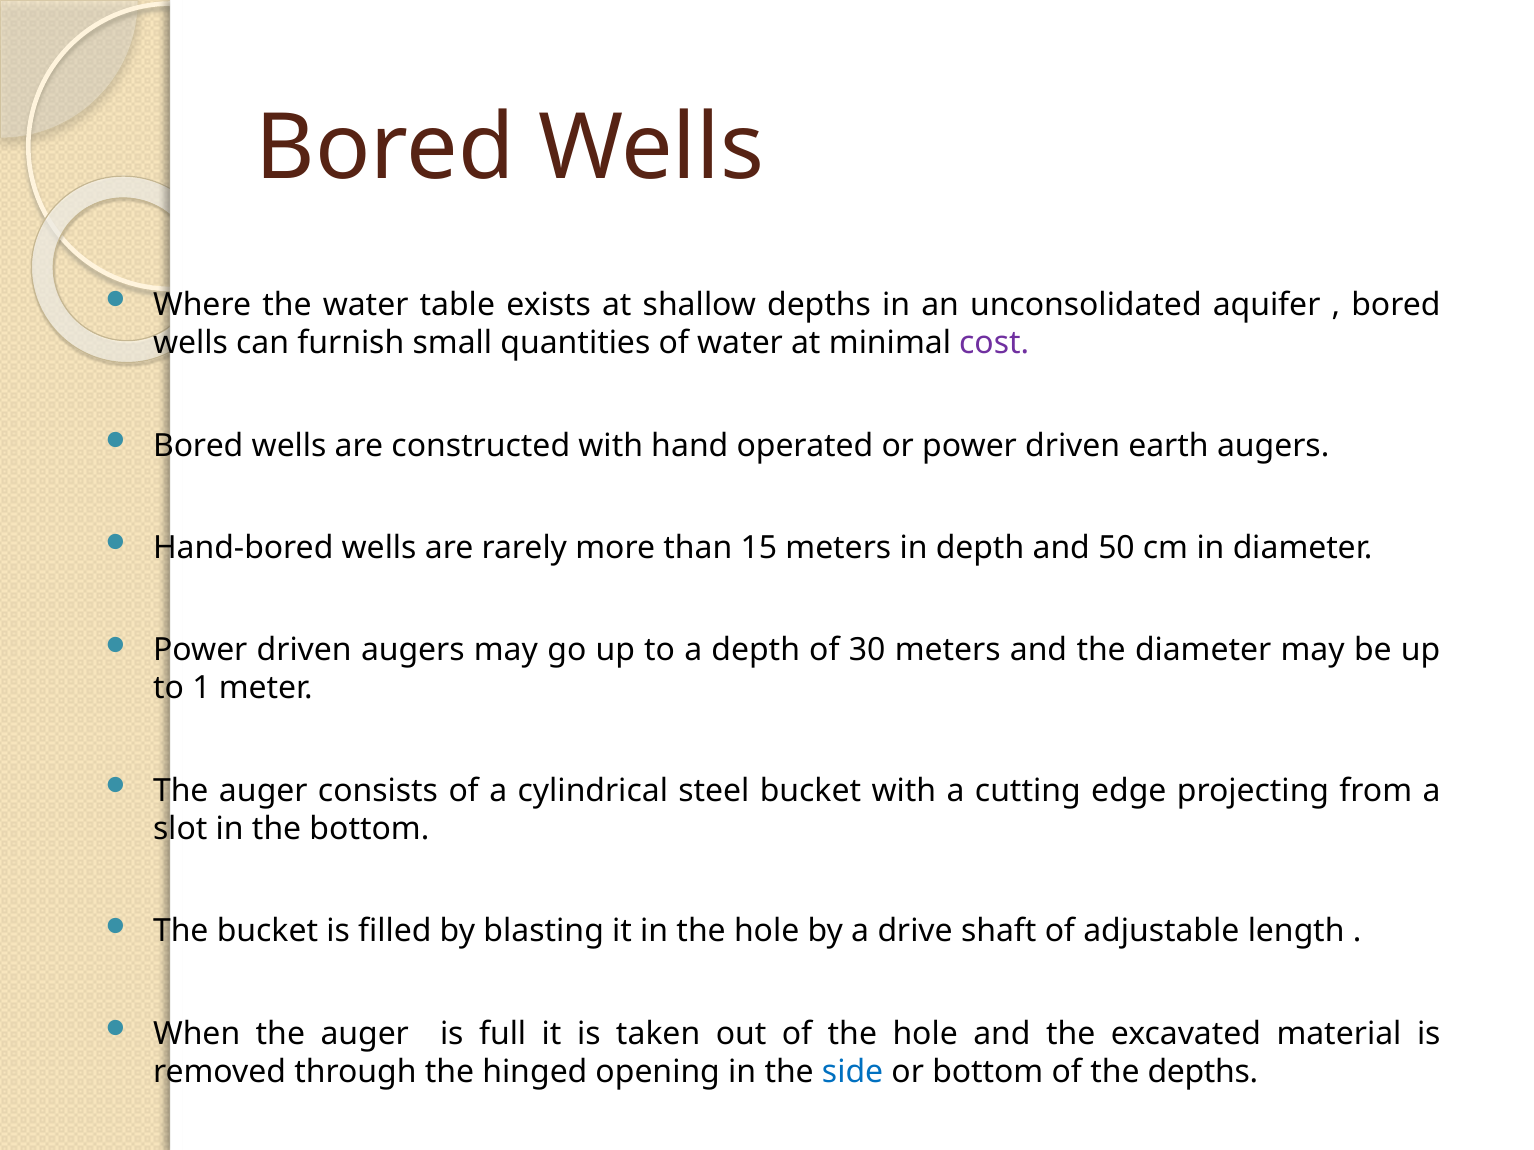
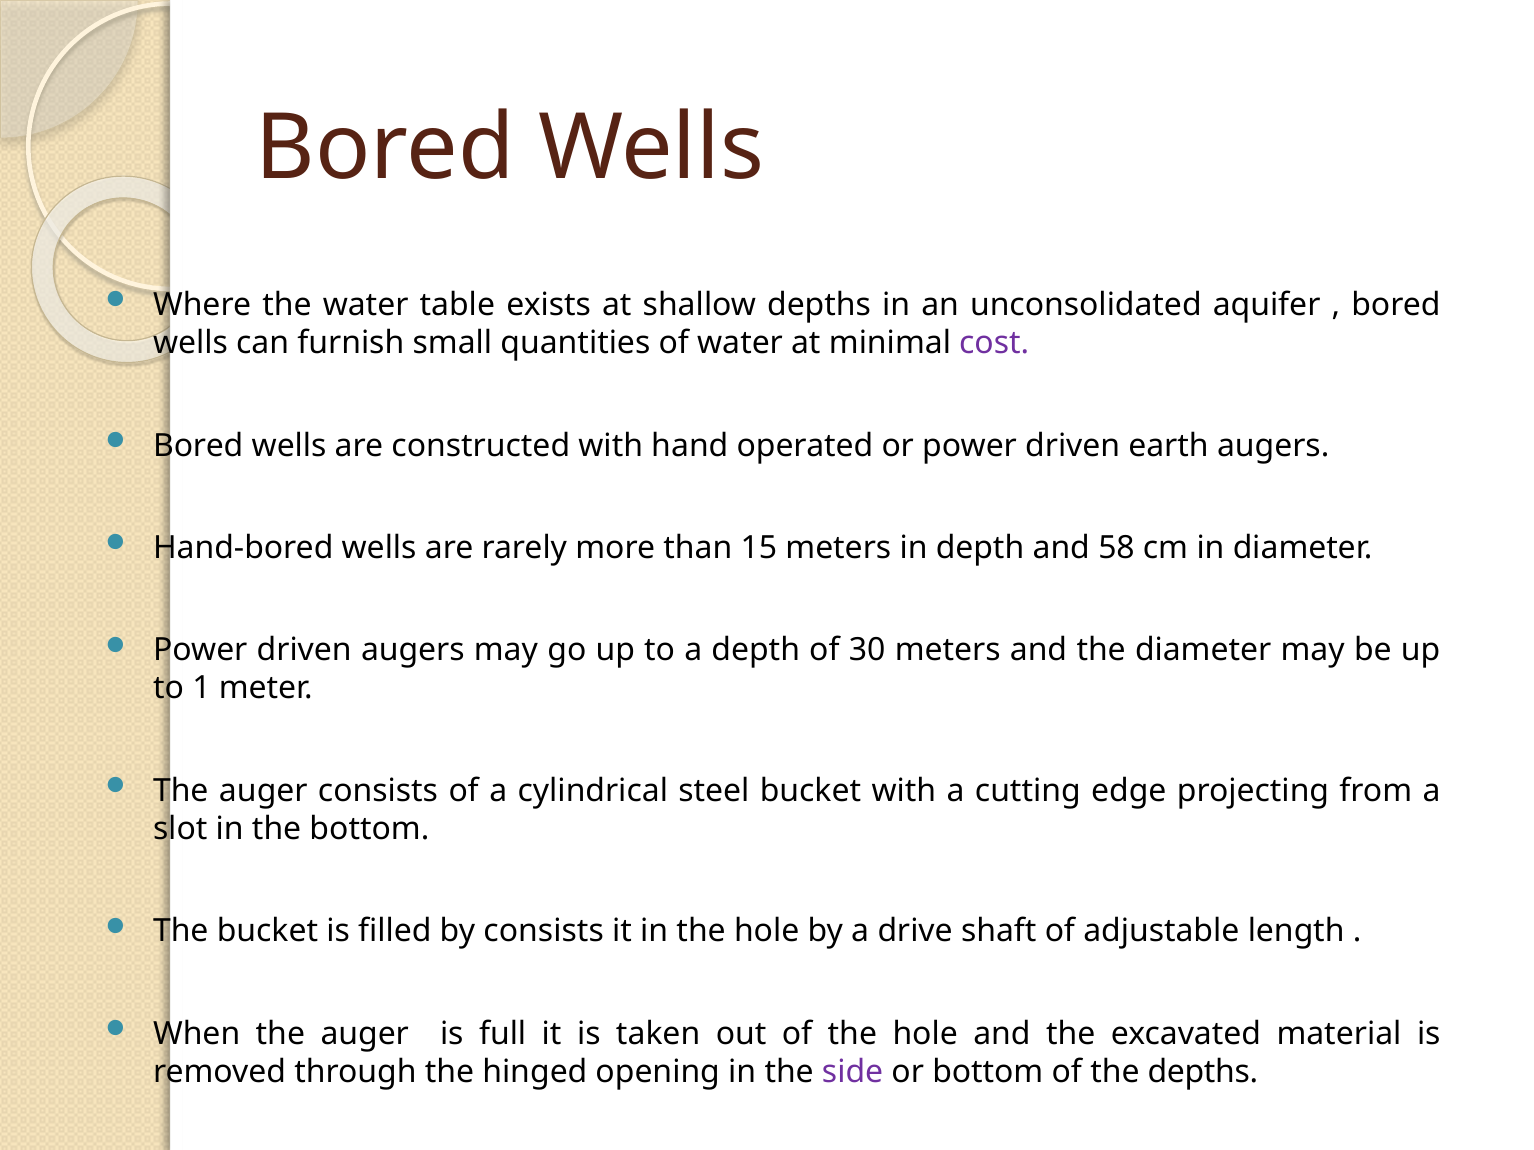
50: 50 -> 58
by blasting: blasting -> consists
side colour: blue -> purple
